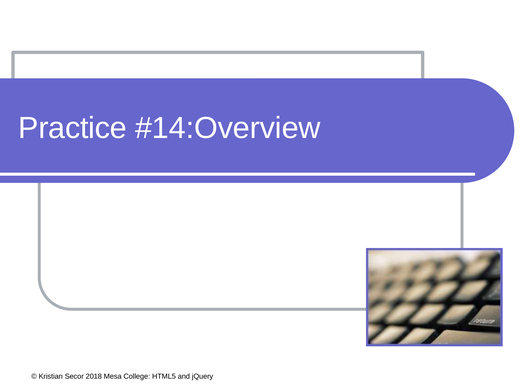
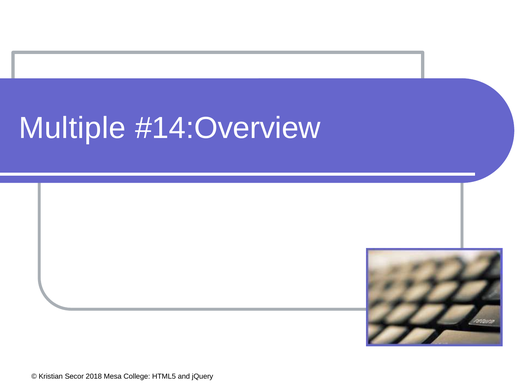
Practice: Practice -> Multiple
